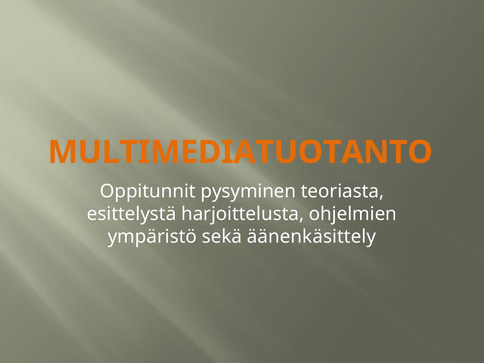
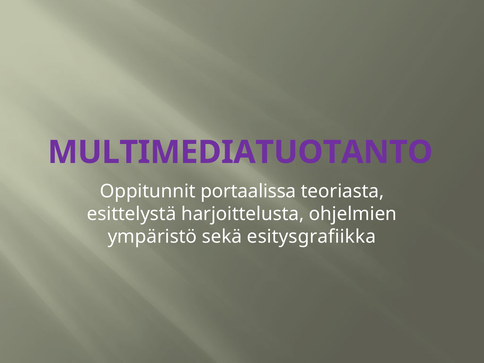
MULTIMEDIATUOTANTO colour: orange -> purple
pysyminen: pysyminen -> portaalissa
äänenkäsittely: äänenkäsittely -> esitysgrafiikka
